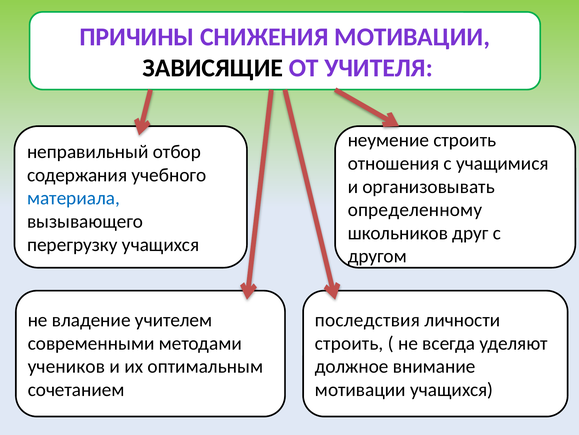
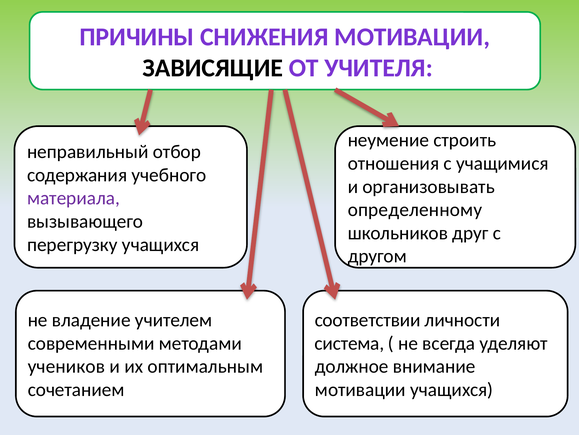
материала colour: blue -> purple
последствия: последствия -> соответствии
строить at (349, 343): строить -> система
